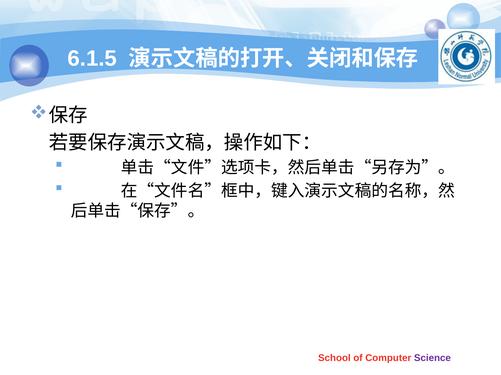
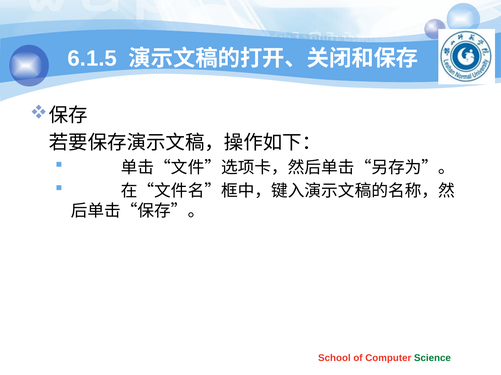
Science colour: purple -> green
